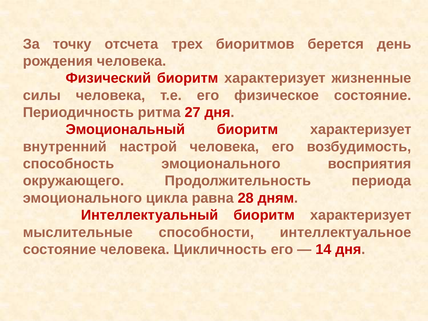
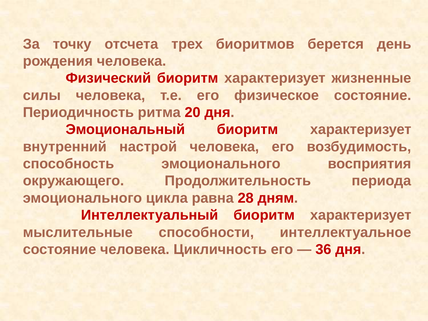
27: 27 -> 20
14: 14 -> 36
